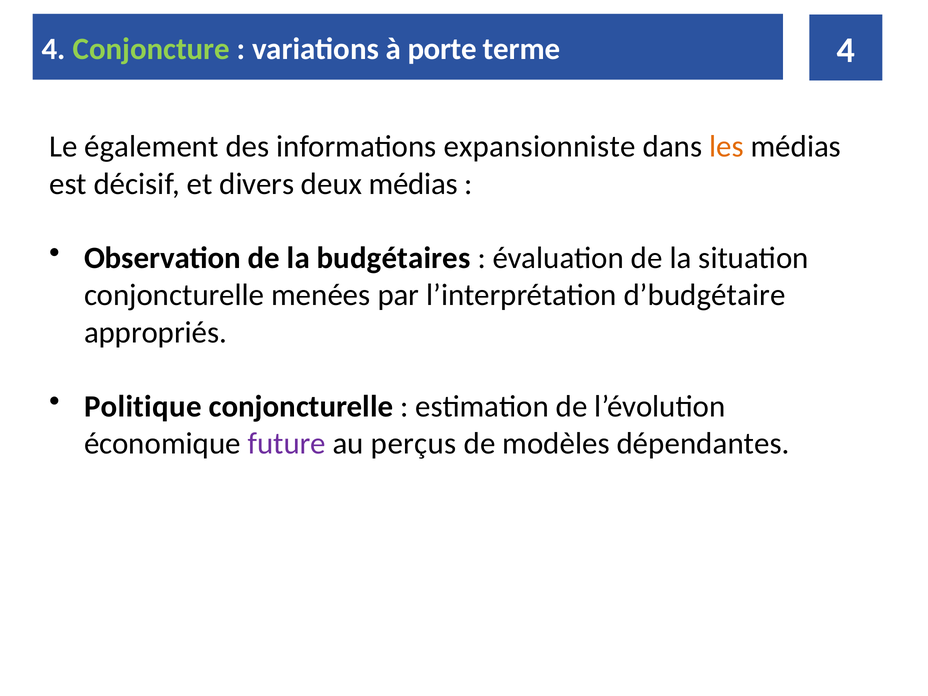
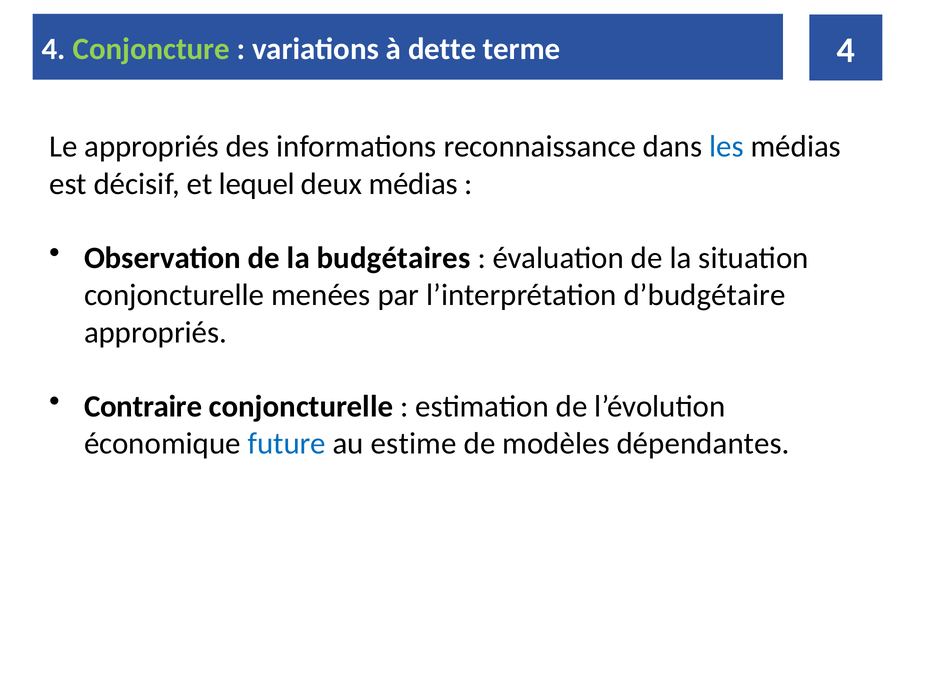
porte: porte -> dette
Le également: également -> appropriés
expansionniste: expansionniste -> reconnaissance
les colour: orange -> blue
divers: divers -> lequel
Politique: Politique -> Contraire
future colour: purple -> blue
perçus: perçus -> estime
